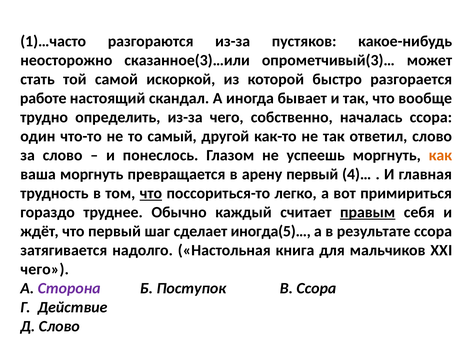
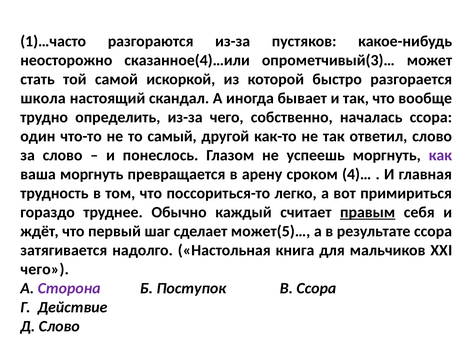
сказанное(3)…или: сказанное(3)…или -> сказанное(4)…или
работе: работе -> школа
как colour: orange -> purple
арену первый: первый -> сроком
что at (151, 193) underline: present -> none
иногда(5)…: иногда(5)… -> может(5)…
